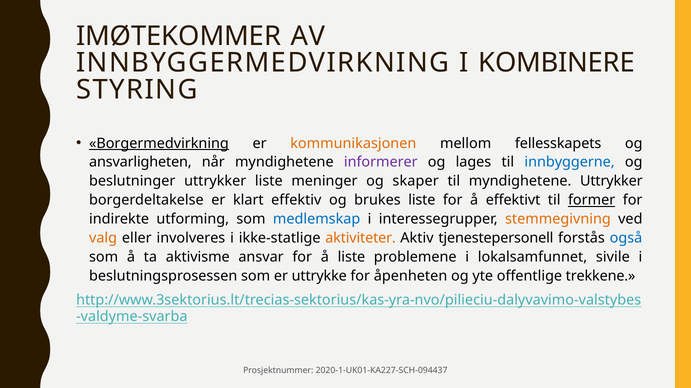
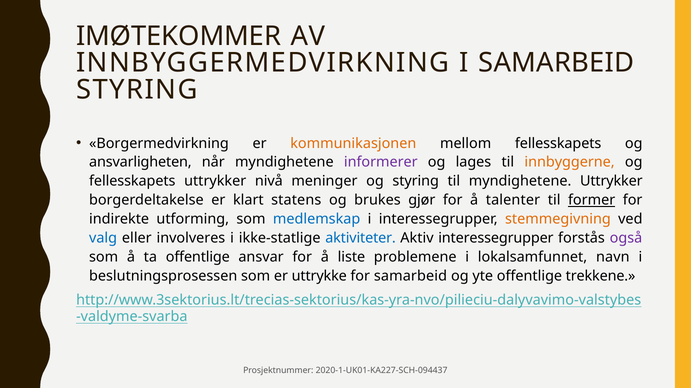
I KOMBINERE: KOMBINERE -> SAMARBEID
Borgermedvirkning underline: present -> none
innbyggerne colour: blue -> orange
beslutninger at (132, 182): beslutninger -> fellesskapets
uttrykker liste: liste -> nivå
og skaper: skaper -> styring
effektiv: effektiv -> statens
brukes liste: liste -> gjør
effektivt: effektivt -> talenter
valg colour: orange -> blue
aktiviteter colour: orange -> blue
Aktiv tjenestepersonell: tjenestepersonell -> interessegrupper
også colour: blue -> purple
ta aktivisme: aktivisme -> offentlige
sivile: sivile -> navn
for åpenheten: åpenheten -> samarbeid
